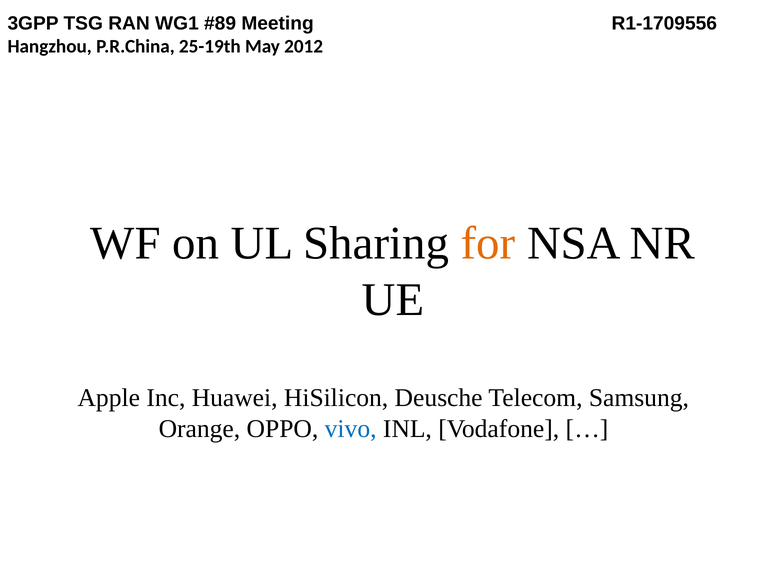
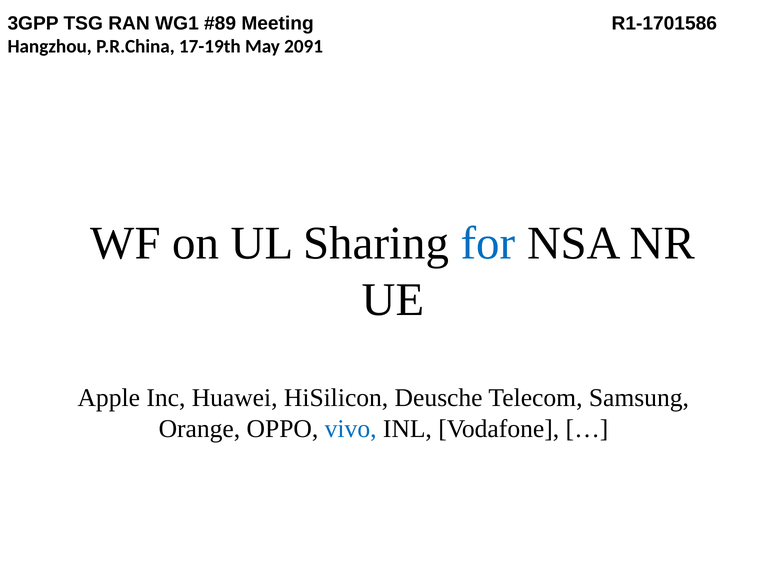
R1-1709556: R1-1709556 -> R1-1701586
25-19th: 25-19th -> 17-19th
2012: 2012 -> 2091
for colour: orange -> blue
